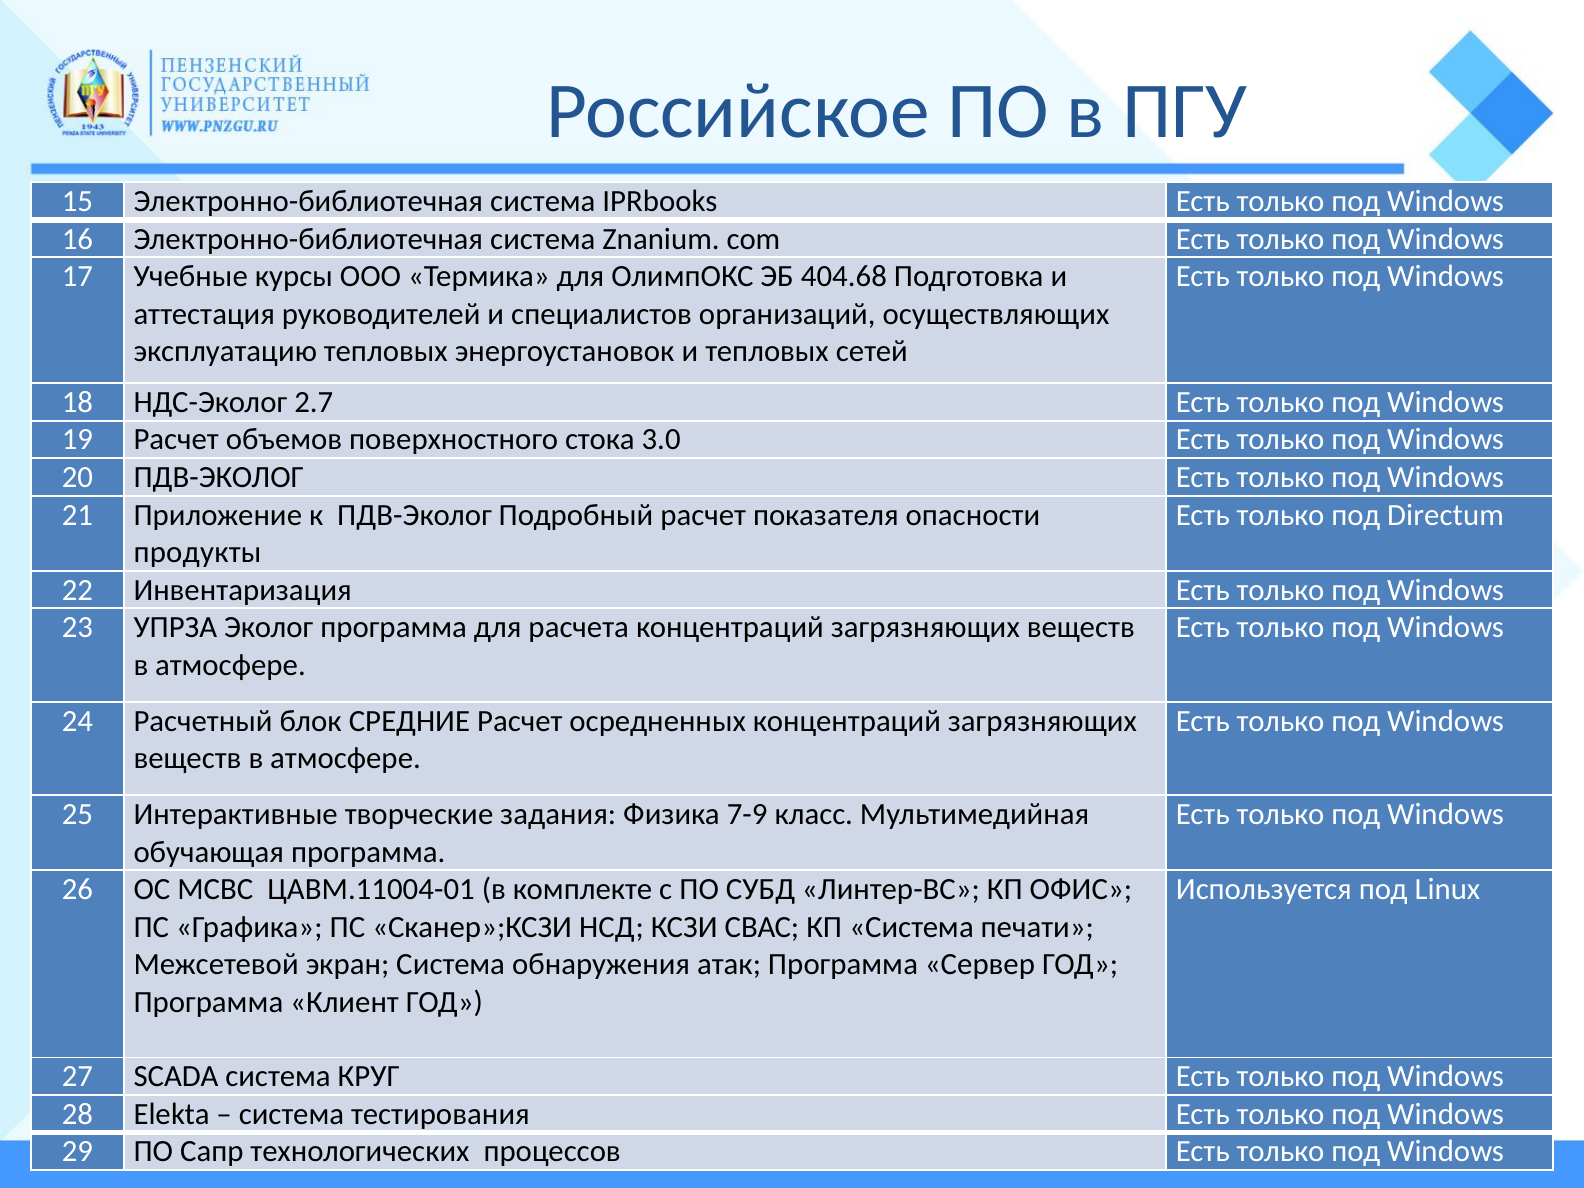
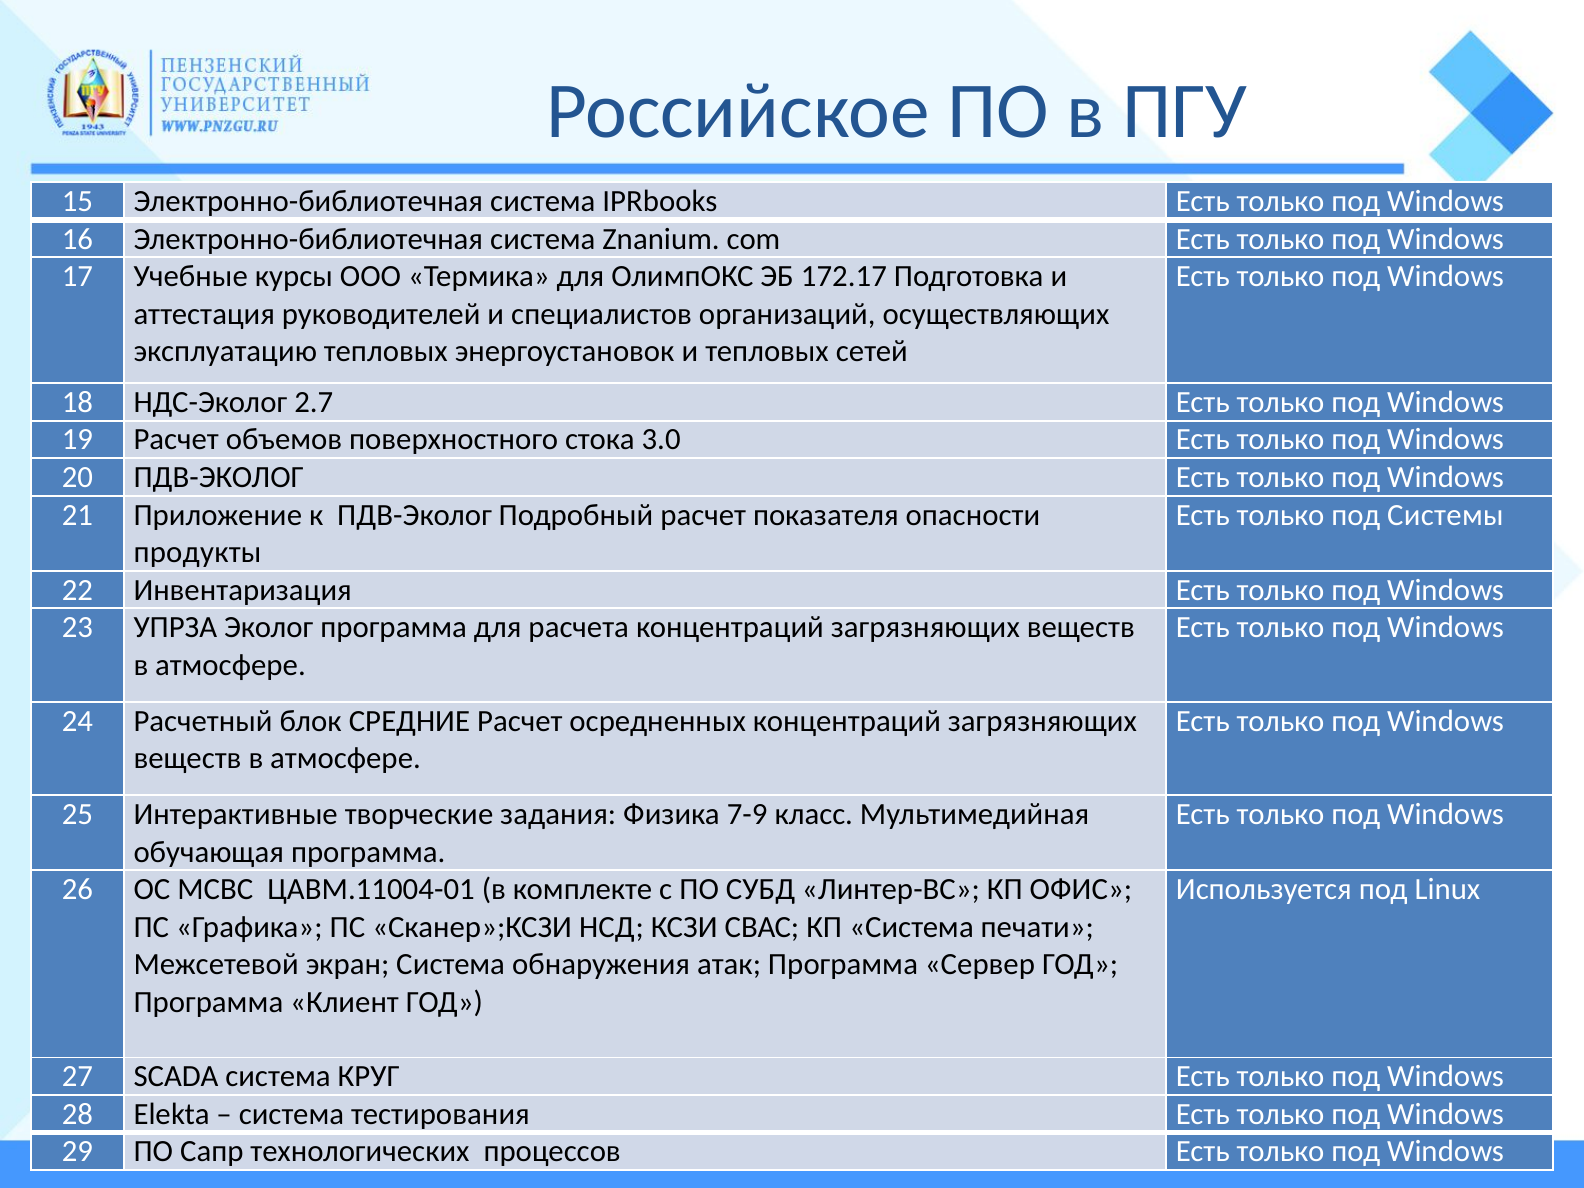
404.68: 404.68 -> 172.17
Directum: Directum -> Системы
